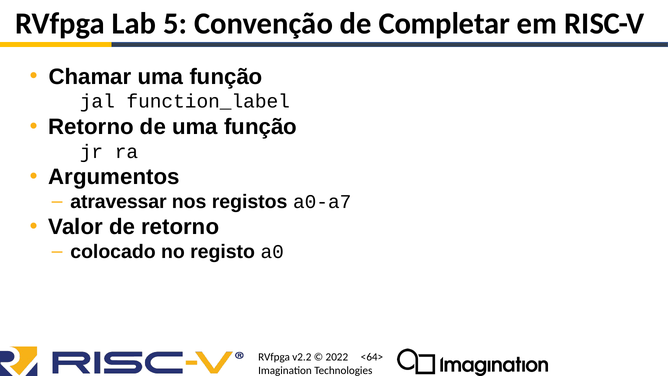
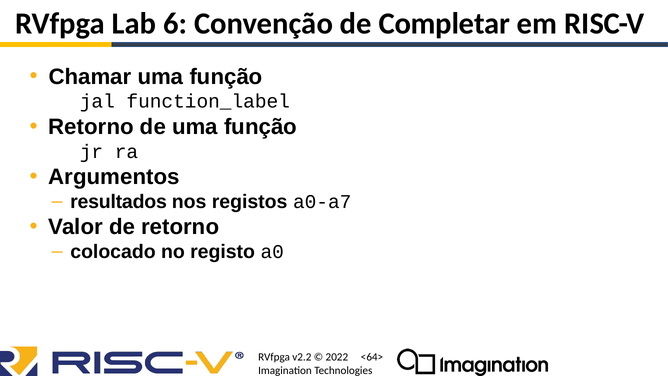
5: 5 -> 6
atravessar: atravessar -> resultados
